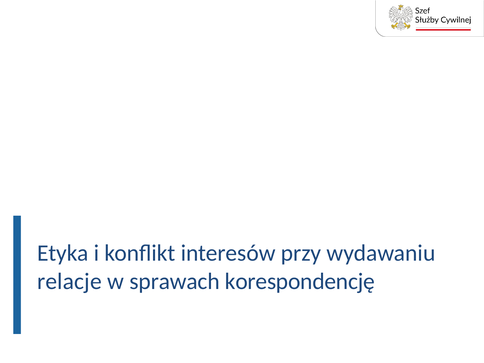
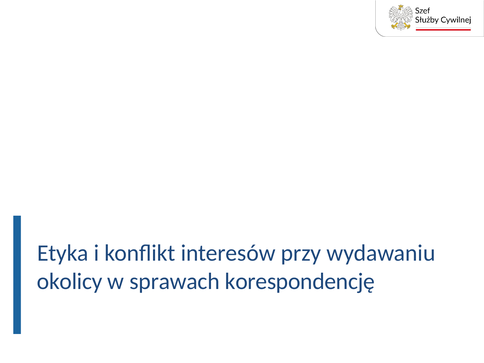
relacje: relacje -> okolicy
